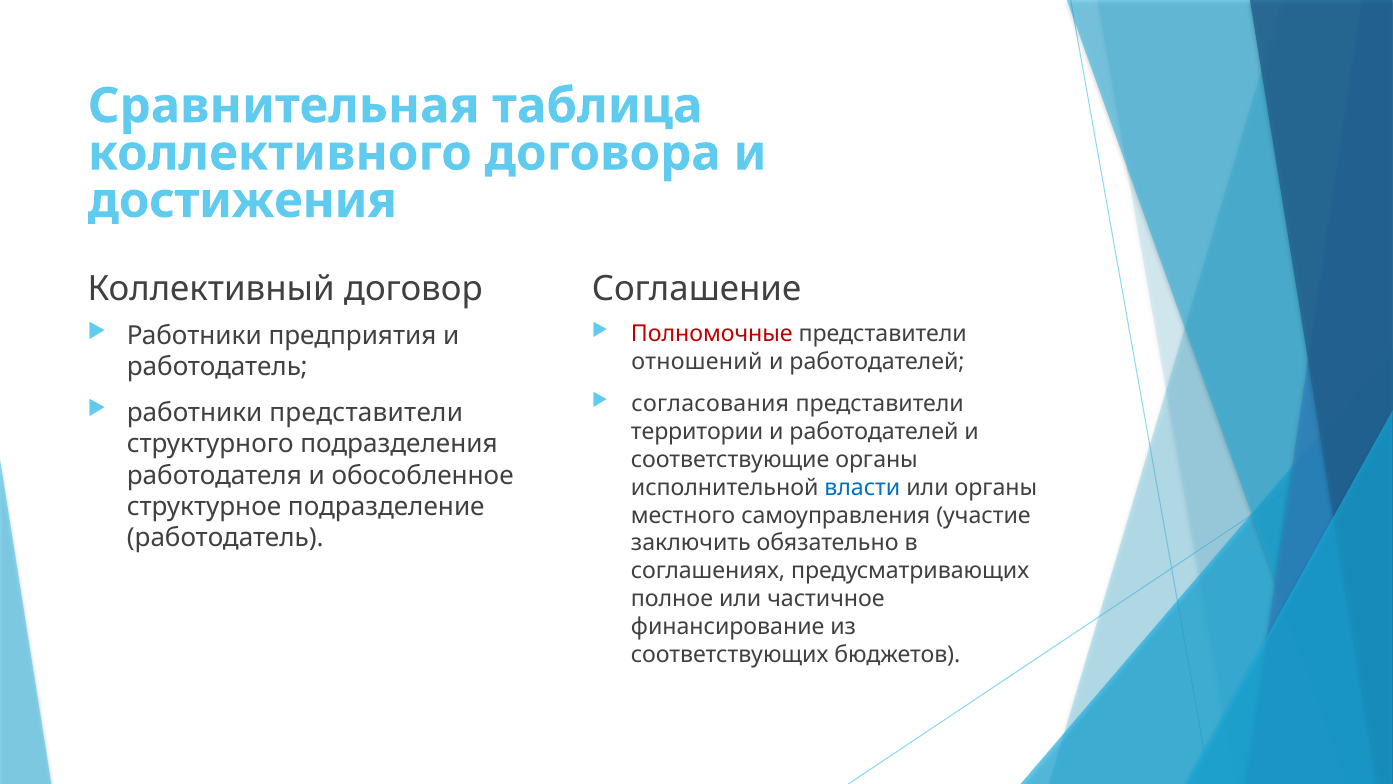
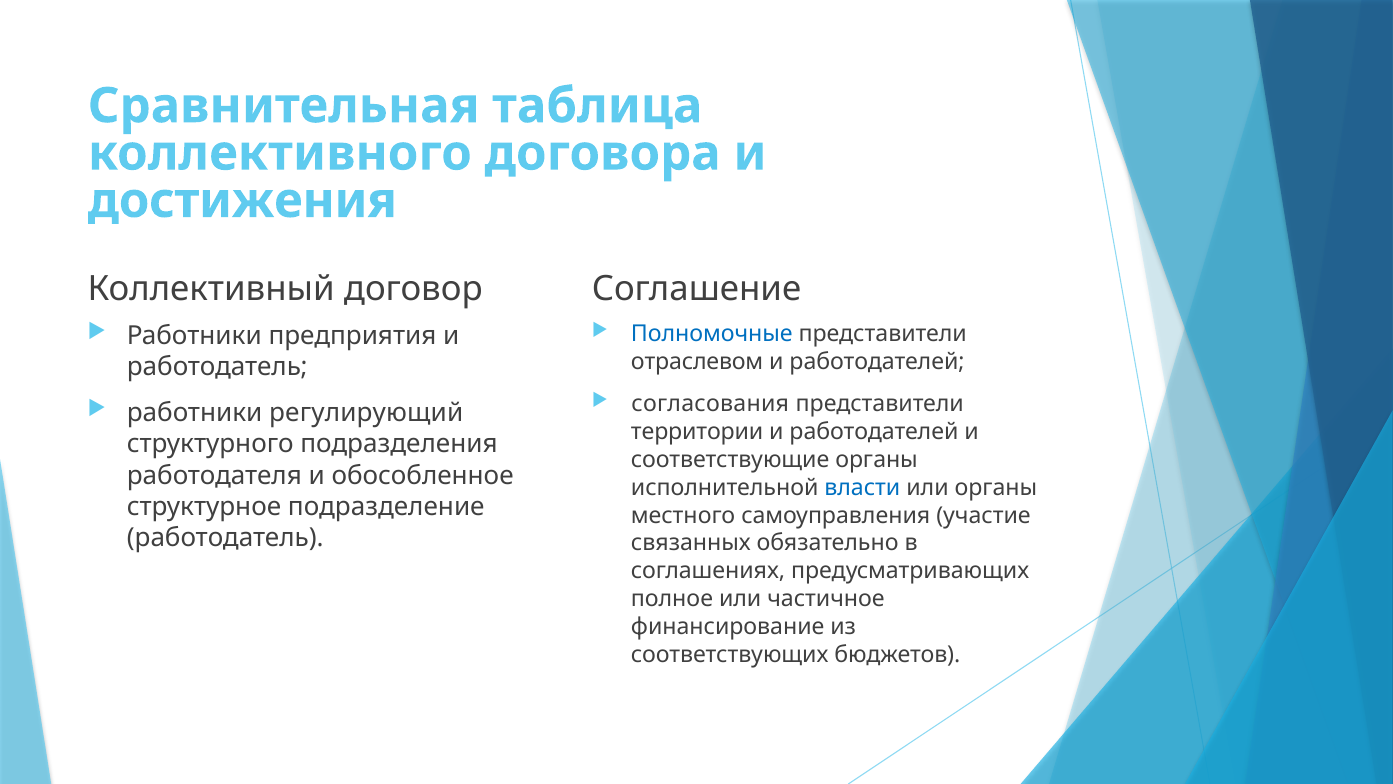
Полномочные colour: red -> blue
отношений: отношений -> отраслевом
работники представители: представители -> регулирующий
заключить: заключить -> связанных
